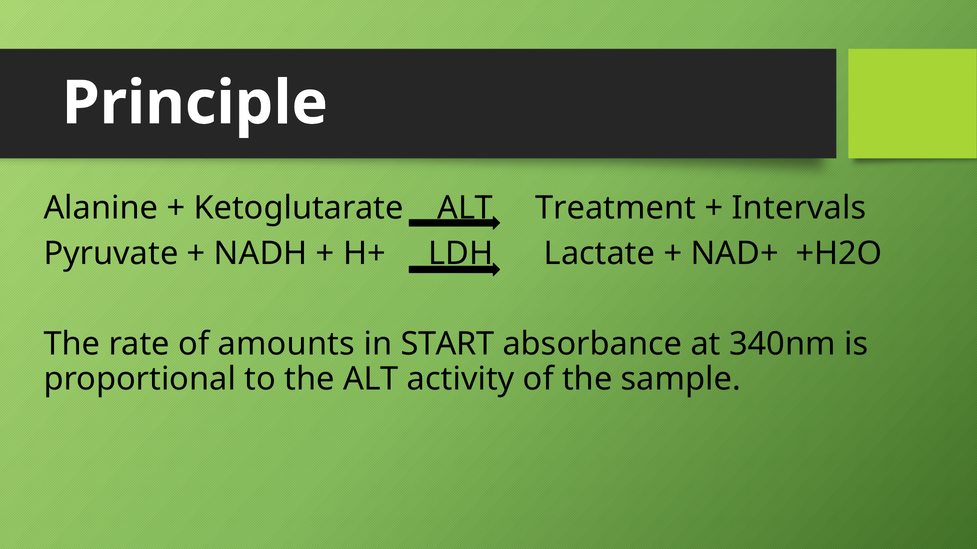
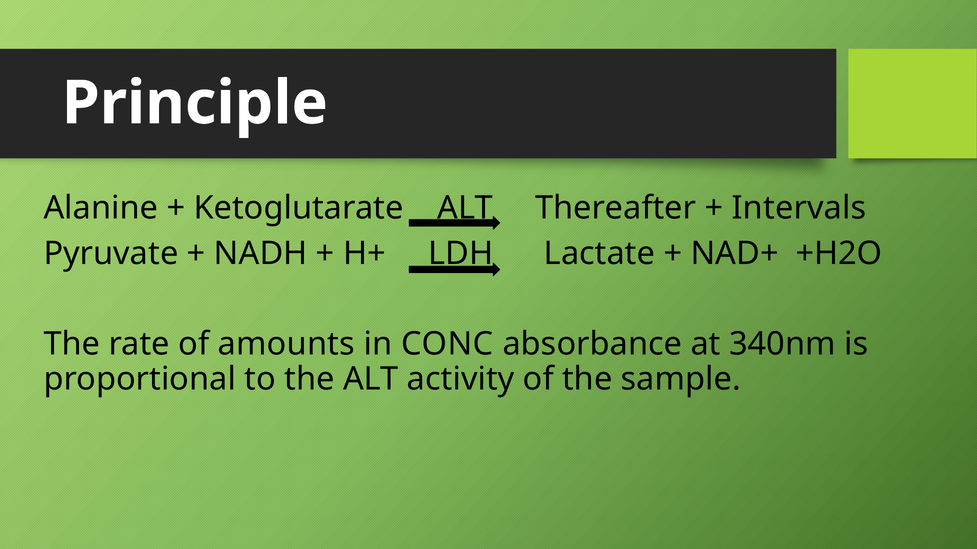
Treatment: Treatment -> Thereafter
START: START -> CONC
